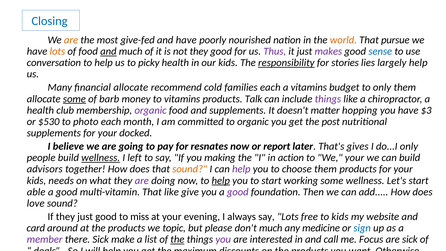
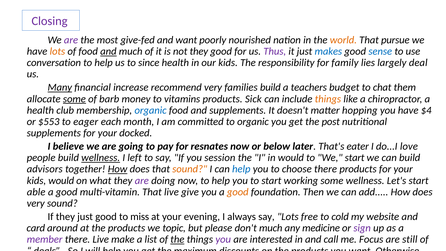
Closing colour: blue -> purple
are at (71, 40) colour: orange -> purple
and have: have -> want
makes colour: purple -> blue
picky: picky -> since
responsibility underline: present -> none
stories: stories -> family
largely help: help -> deal
Many underline: none -> present
financial allocate: allocate -> increase
recommend cold: cold -> very
families each: each -> build
a vitamins: vitamins -> teachers
to only: only -> chat
Talk: Talk -> Sick
things at (328, 99) colour: purple -> orange
organic at (151, 110) colour: purple -> blue
$3: $3 -> $4
$530: $530 -> $553
photo: photo -> eager
report: report -> below
gives: gives -> eater
do...I only: only -> love
making: making -> session
in action: action -> would
We your: your -> start
How at (118, 169) underline: none -> present
help at (241, 169) colour: purple -> blue
choose them: them -> there
kids needs: needs -> would
help at (221, 180) underline: present -> none
That like: like -> live
good at (238, 192) colour: purple -> orange
love at (36, 203): love -> very
to kids: kids -> cold
sign colour: blue -> purple
there Sick: Sick -> Live
are sick: sick -> still
